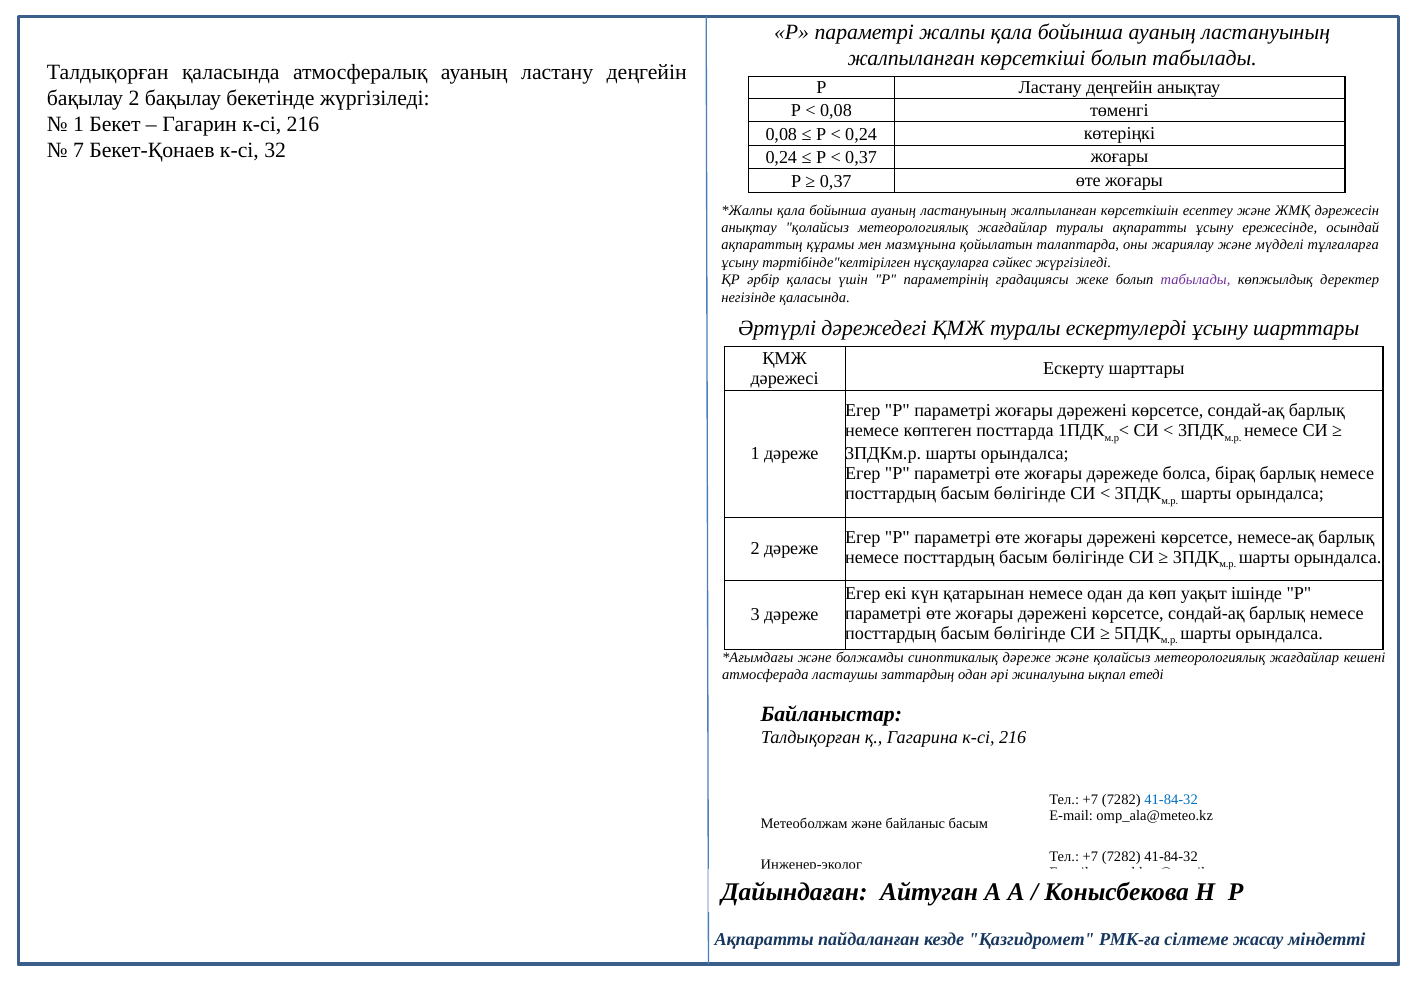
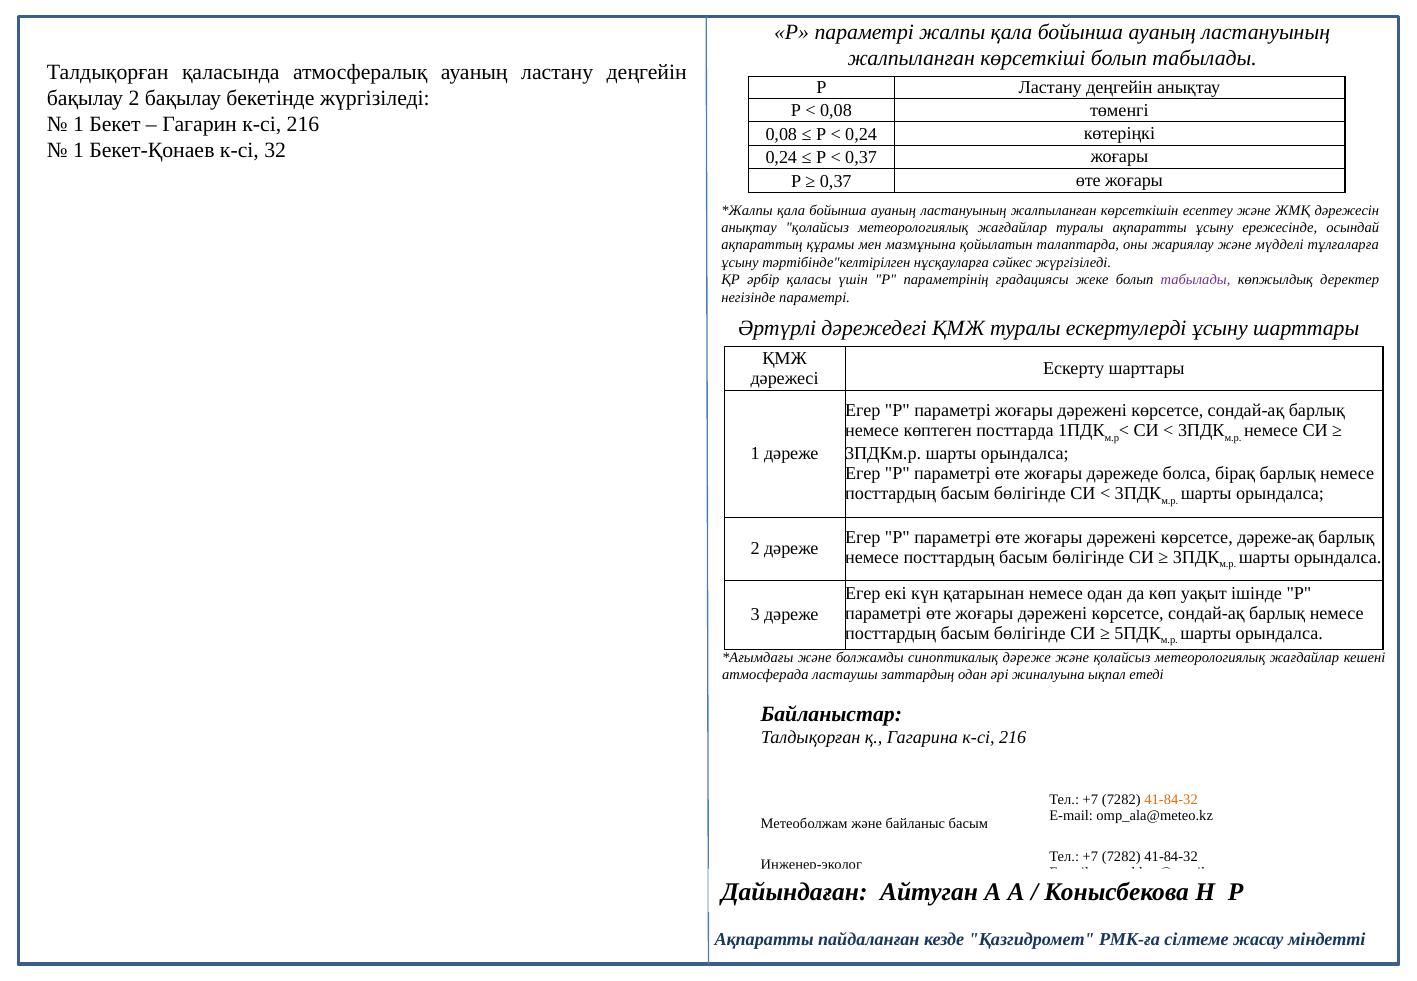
7 at (79, 151): 7 -> 1
негізінде қаласында: қаласында -> параметрі
немесе-ақ: немесе-ақ -> дәреже-ақ
41-84-32 at (1171, 800) colour: blue -> orange
